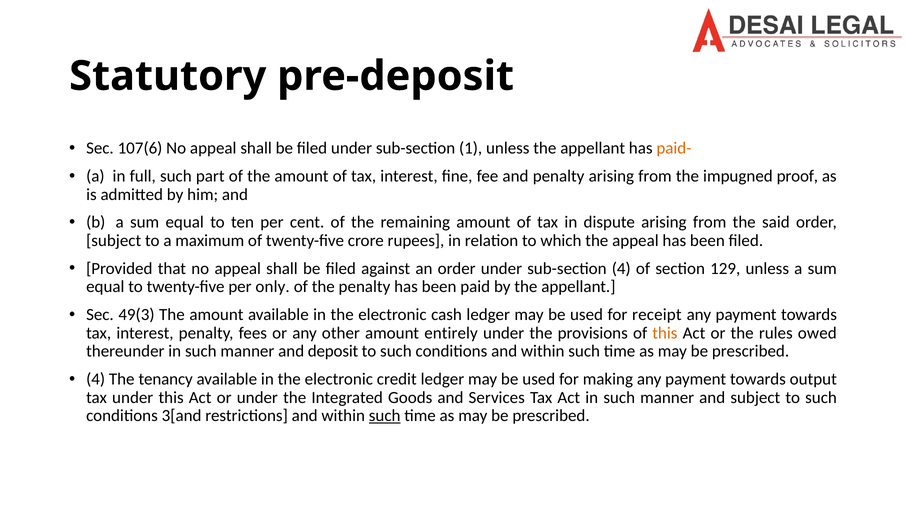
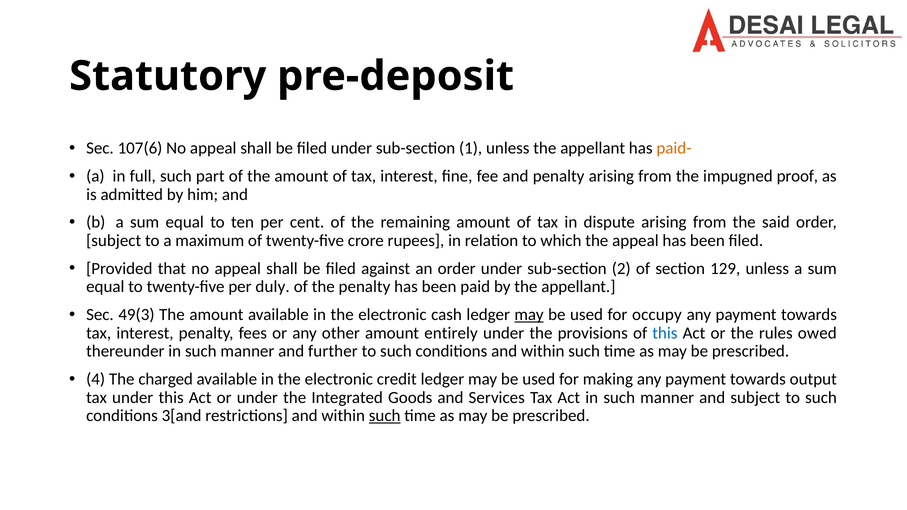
sub-section 4: 4 -> 2
only: only -> duly
may at (529, 315) underline: none -> present
receipt: receipt -> occupy
this at (665, 333) colour: orange -> blue
deposit: deposit -> further
tenancy: tenancy -> charged
